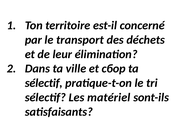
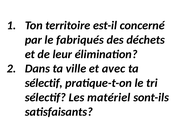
transport: transport -> fabriqués
сбор: сбор -> avec
